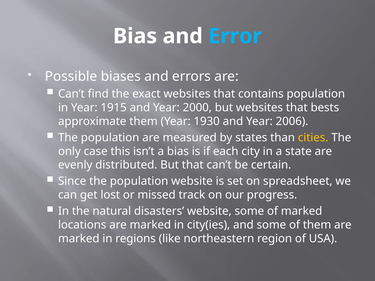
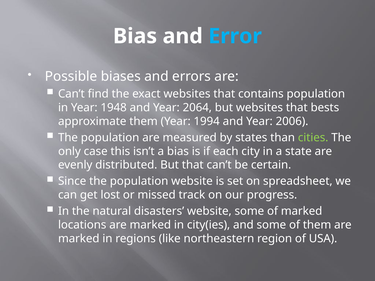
1915: 1915 -> 1948
2000: 2000 -> 2064
1930: 1930 -> 1994
cities colour: yellow -> light green
